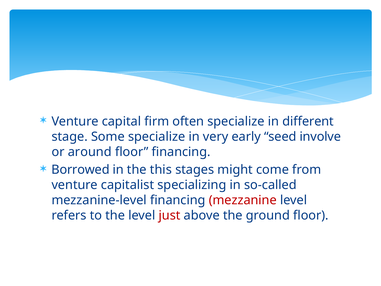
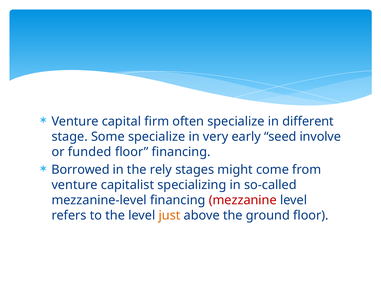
around: around -> funded
this: this -> rely
just colour: red -> orange
